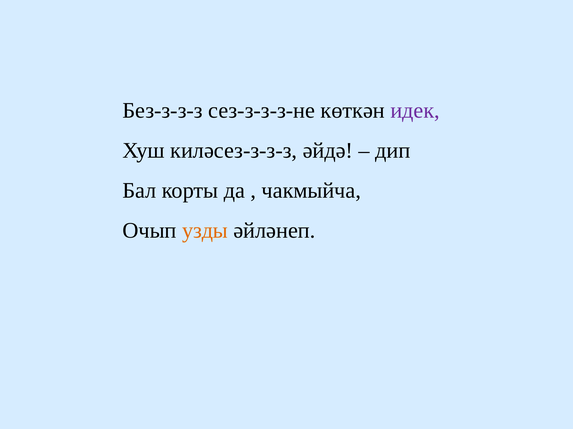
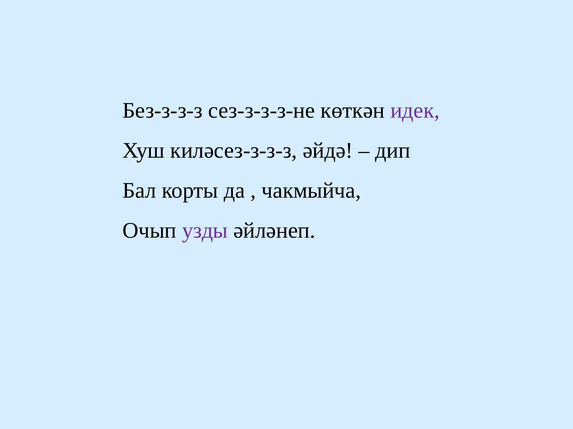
узды colour: orange -> purple
